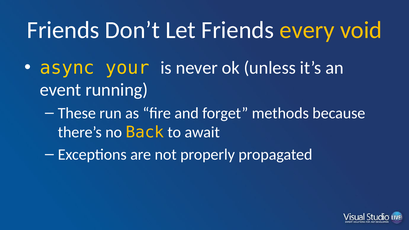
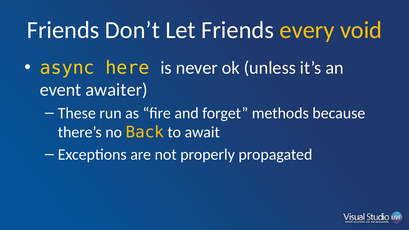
your: your -> here
running: running -> awaiter
